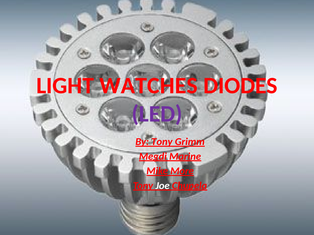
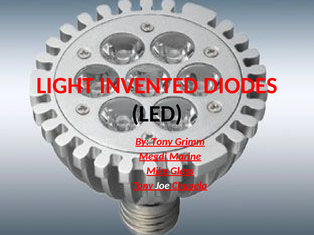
WATCHES: WATCHES -> INVENTED
LED colour: purple -> black
More: More -> Glass
